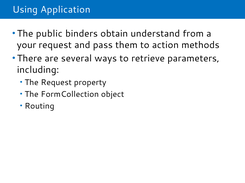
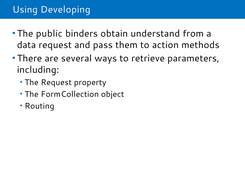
Application: Application -> Developing
your: your -> data
